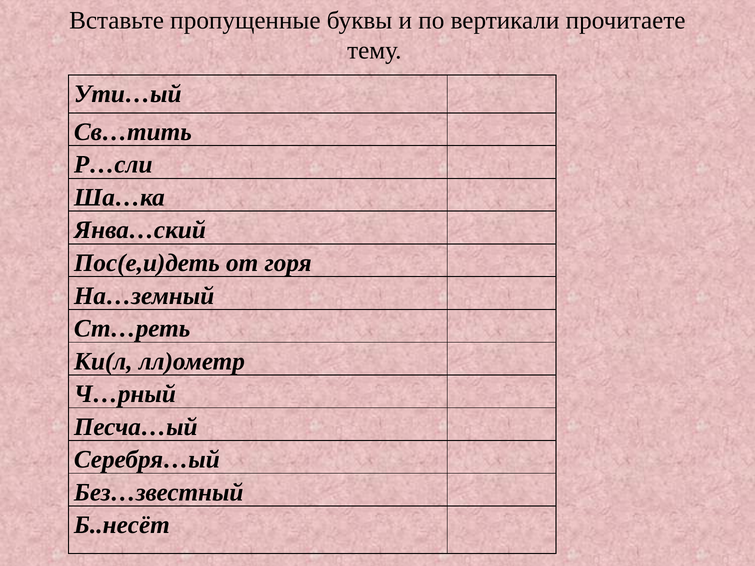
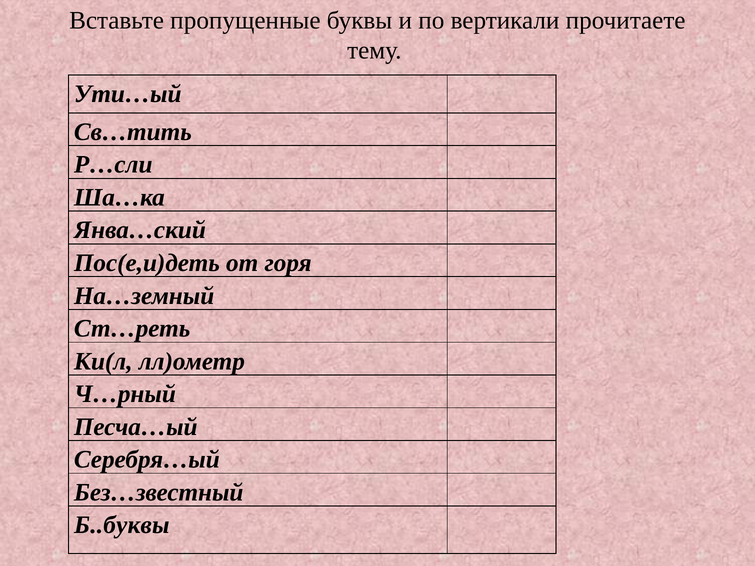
Б..несёт: Б..несёт -> Б..буквы
